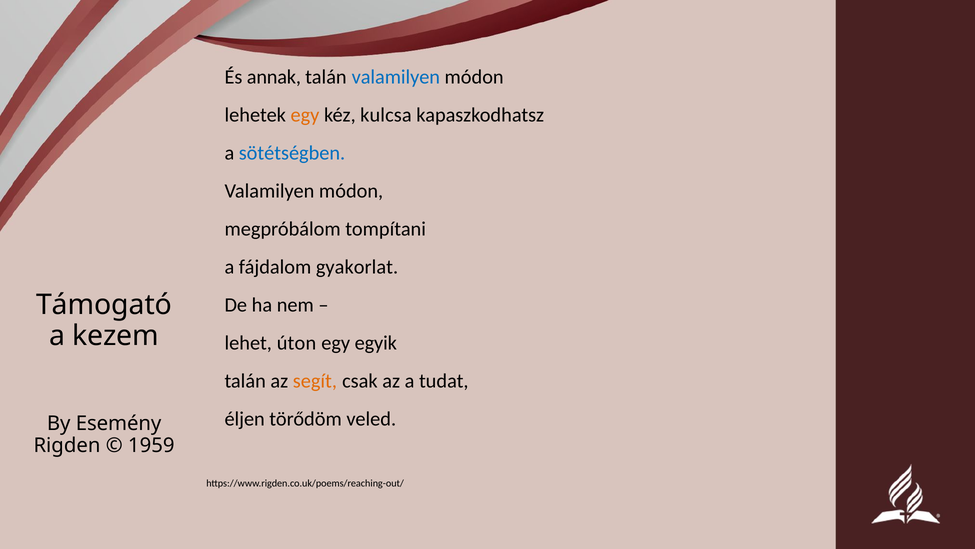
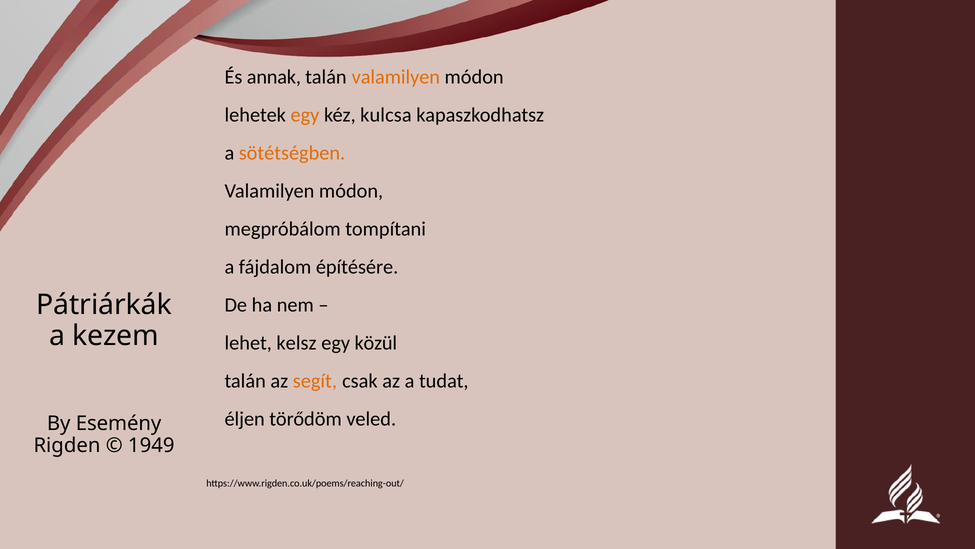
valamilyen at (396, 77) colour: blue -> orange
sötétségben colour: blue -> orange
gyakorlat: gyakorlat -> építésére
Támogató: Támogató -> Pátriárkák
úton: úton -> kelsz
egyik: egyik -> közül
1959: 1959 -> 1949
